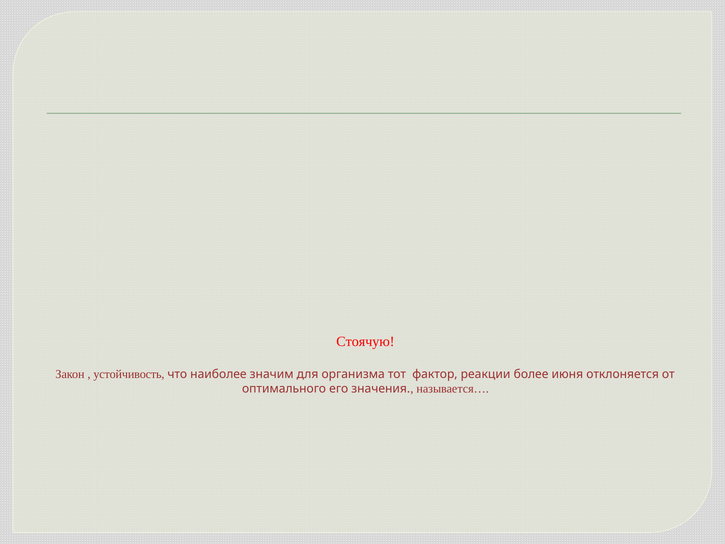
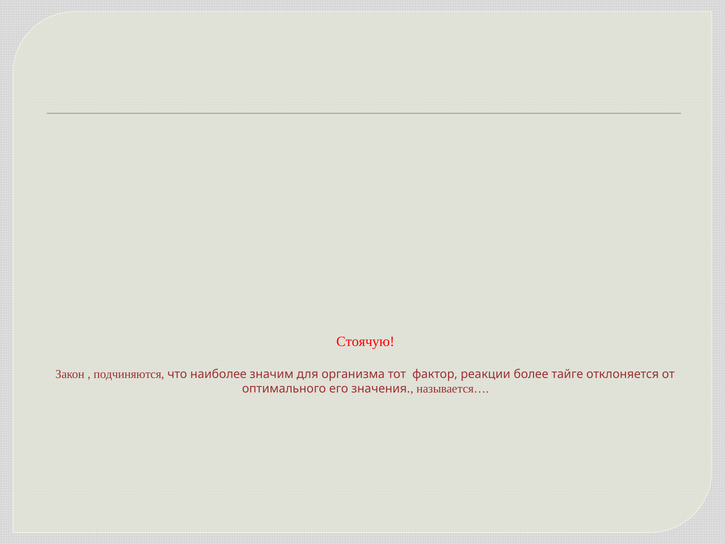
устойчивость: устойчивость -> подчиняются
июня: июня -> тайге
